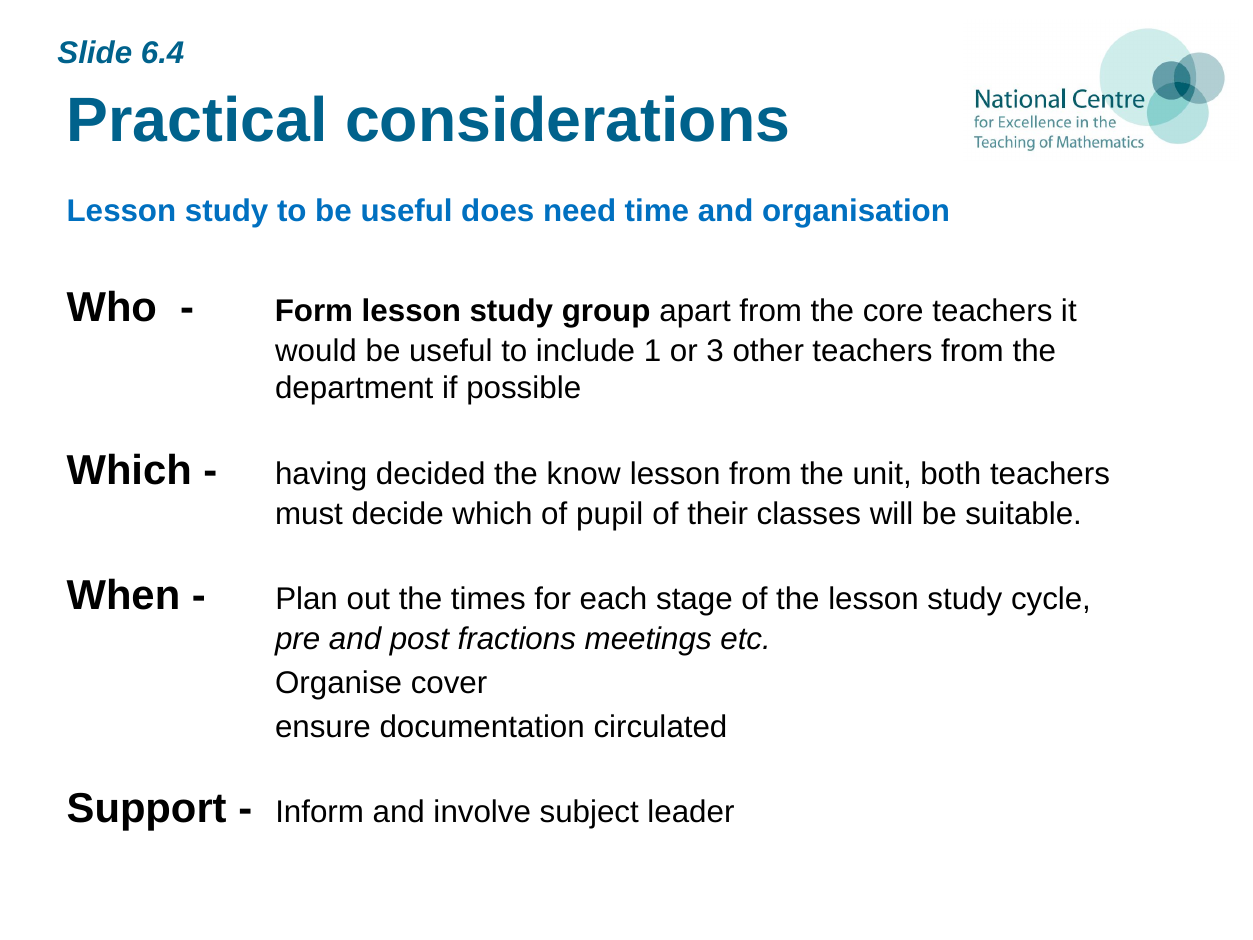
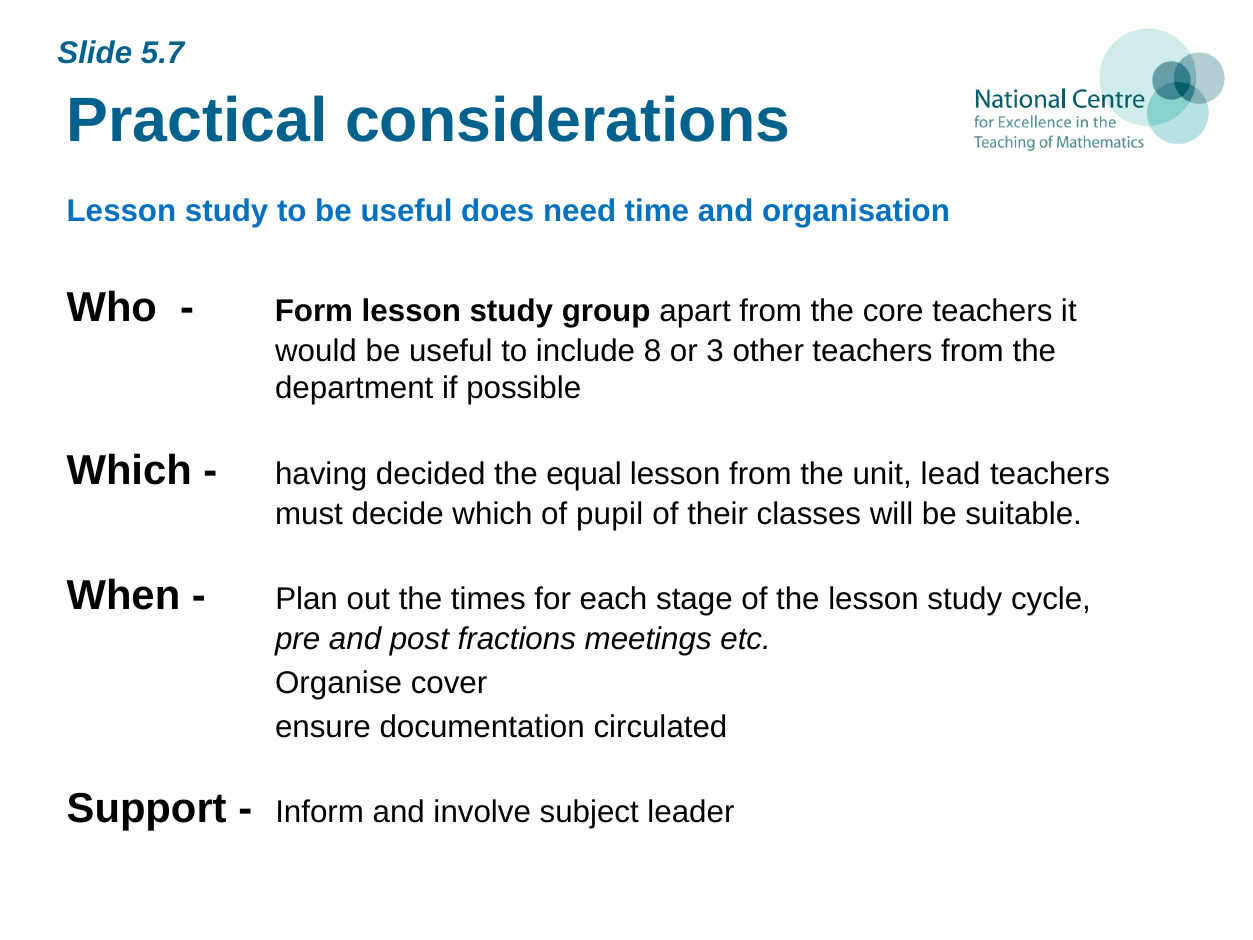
6.4: 6.4 -> 5.7
1: 1 -> 8
know: know -> equal
both: both -> lead
